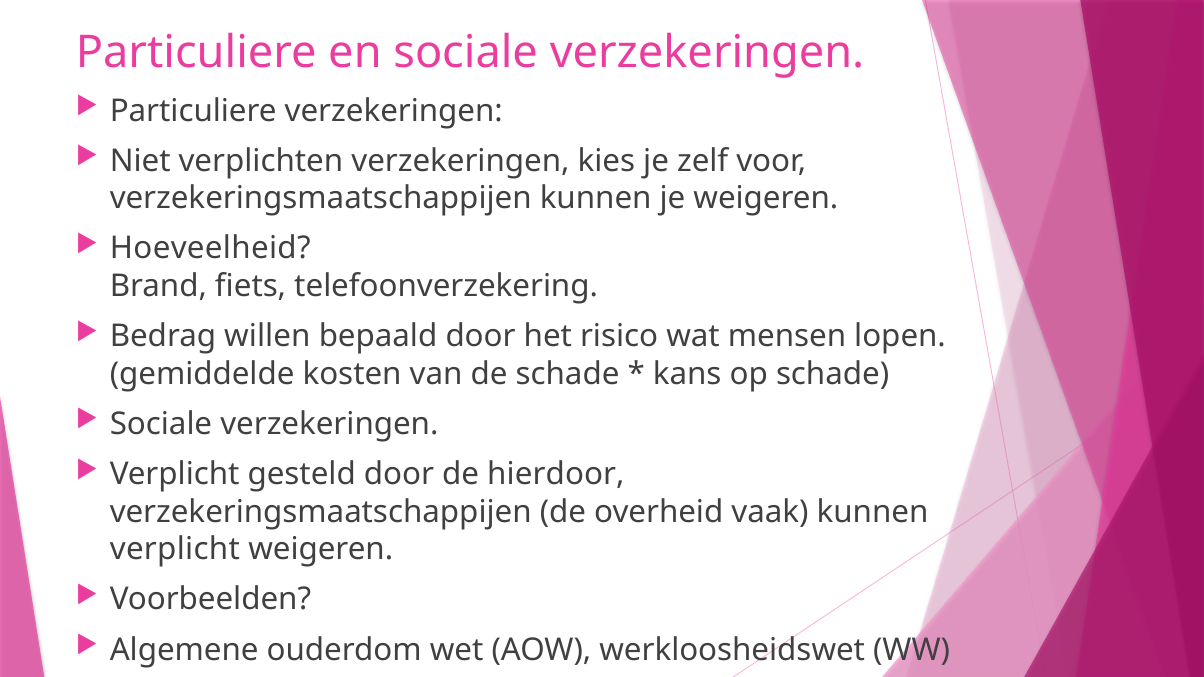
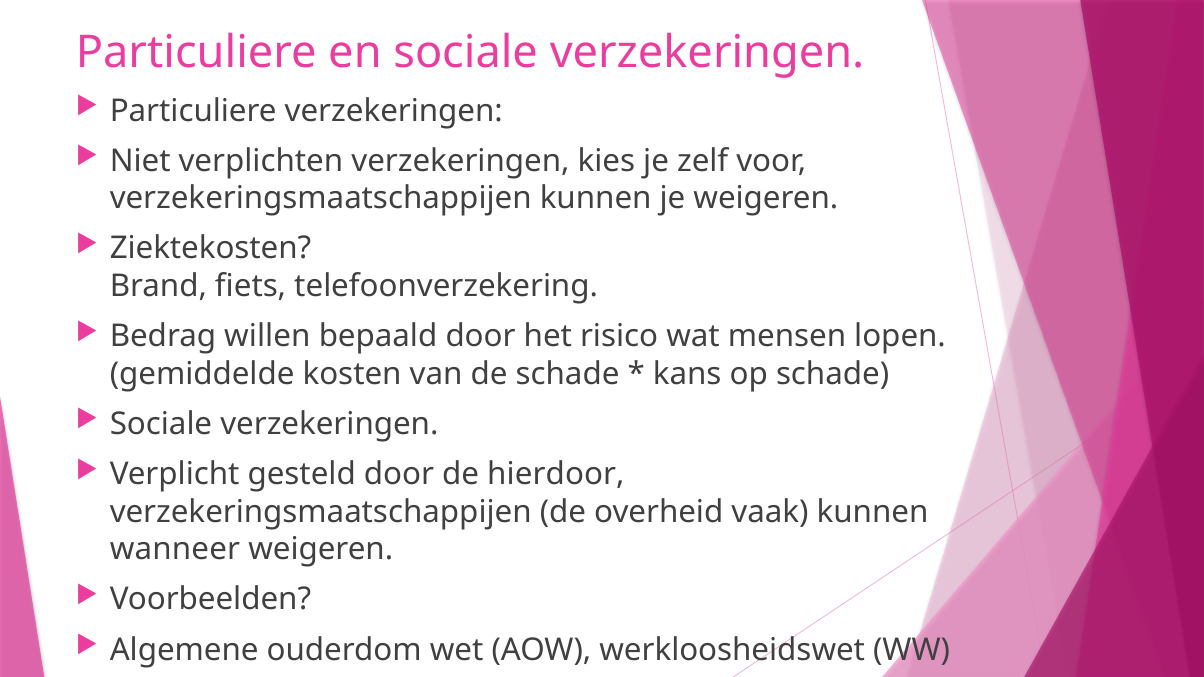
Hoeveelheid: Hoeveelheid -> Ziektekosten
verplicht at (175, 550): verplicht -> wanneer
